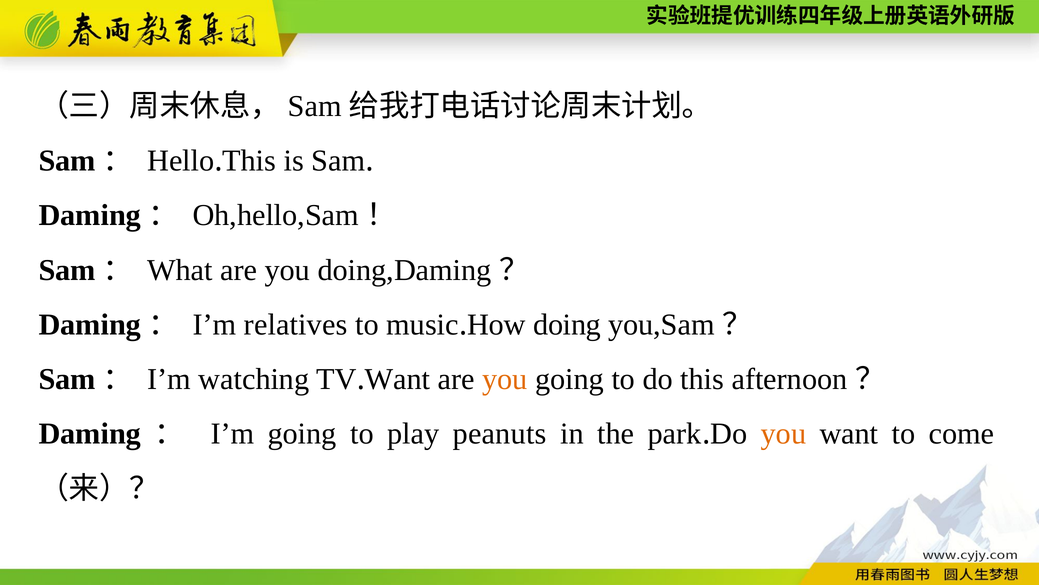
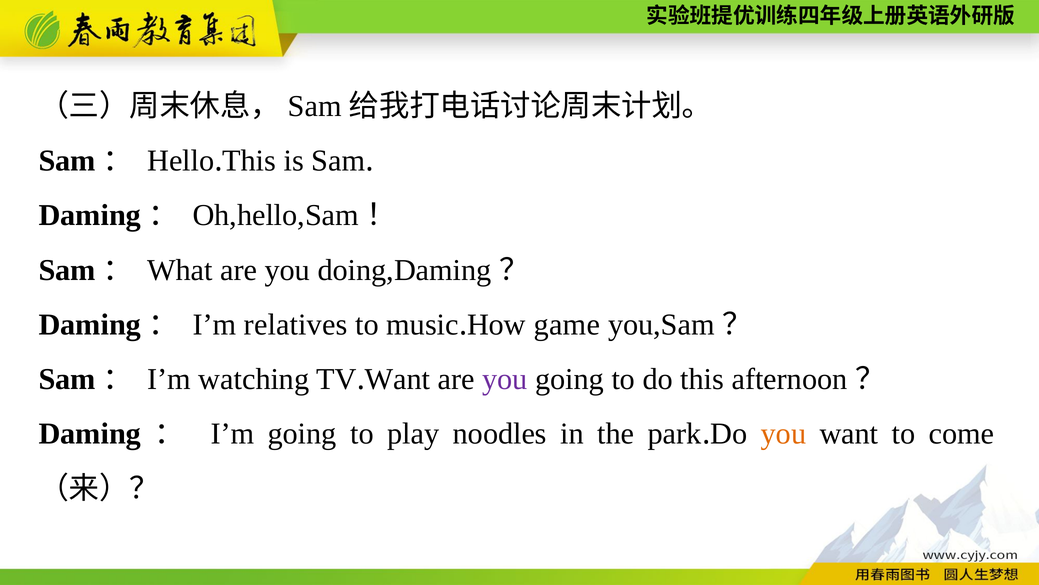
doing: doing -> game
you at (505, 379) colour: orange -> purple
peanuts: peanuts -> noodles
